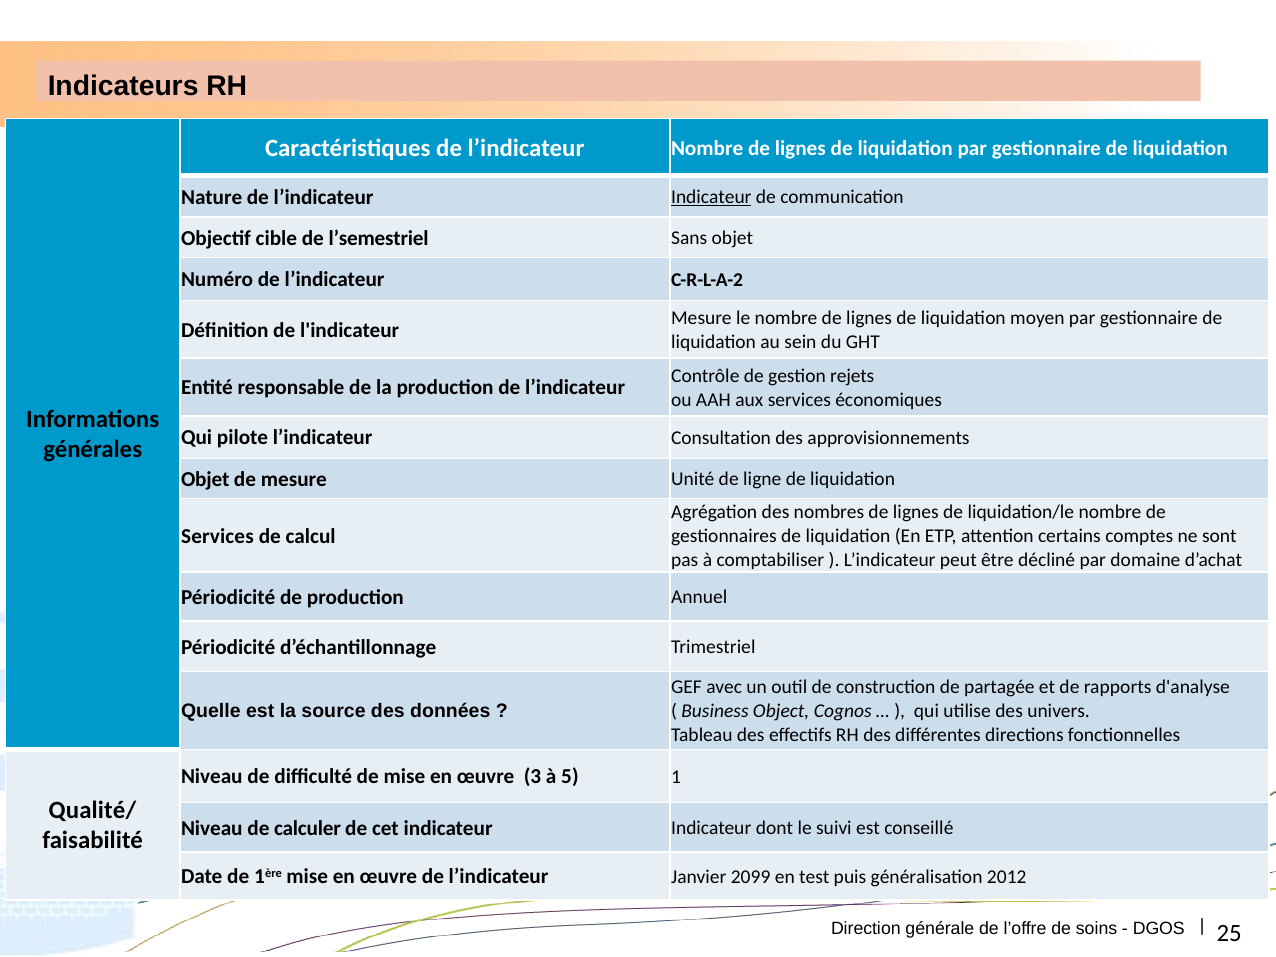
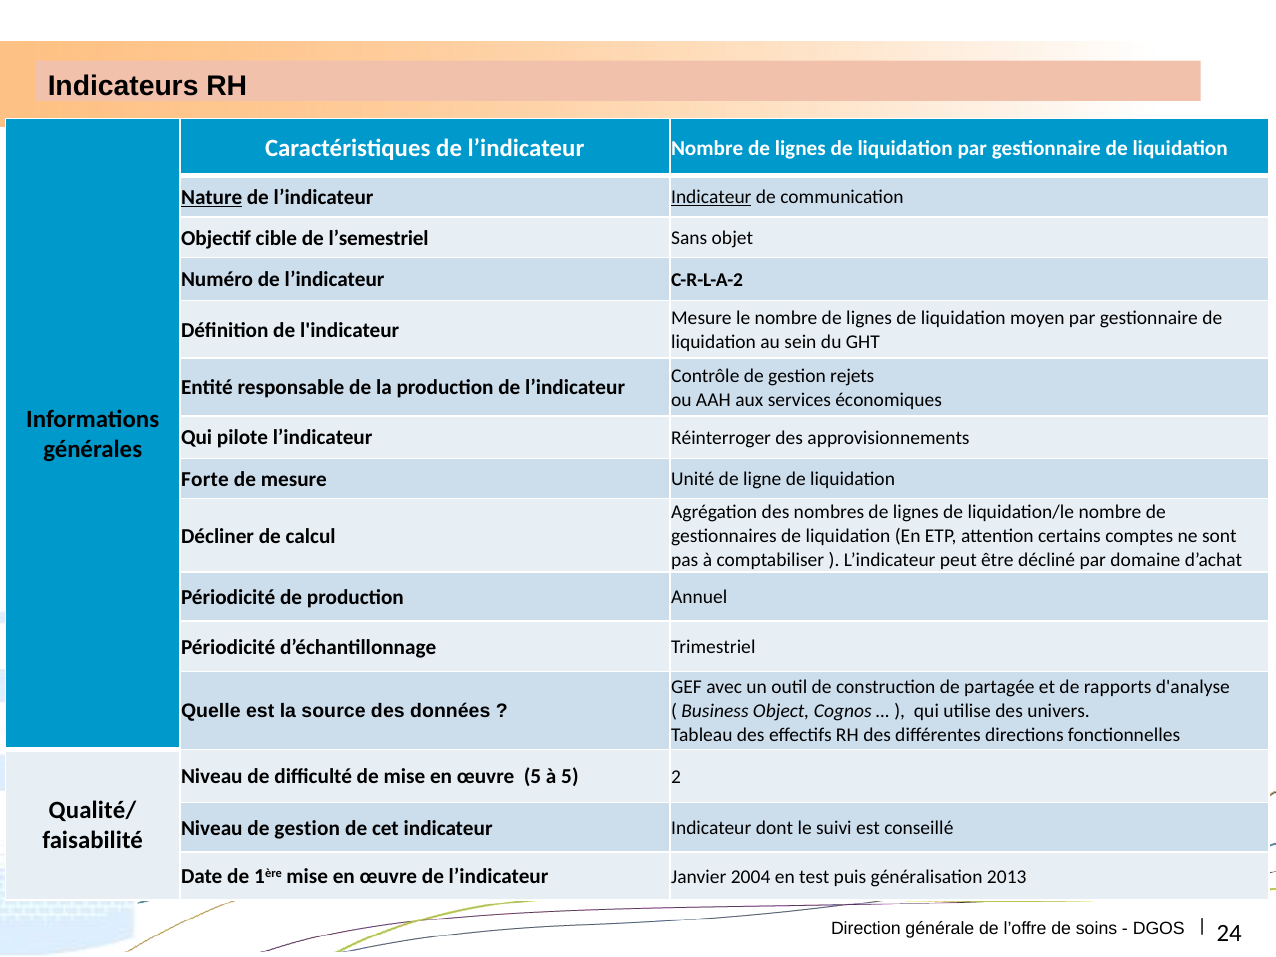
Nature underline: none -> present
Consultation: Consultation -> Réinterroger
Objet at (205, 479): Objet -> Forte
Services at (217, 536): Services -> Décliner
œuvre 3: 3 -> 5
1: 1 -> 2
Niveau de calculer: calculer -> gestion
2099: 2099 -> 2004
2012: 2012 -> 2013
25: 25 -> 24
